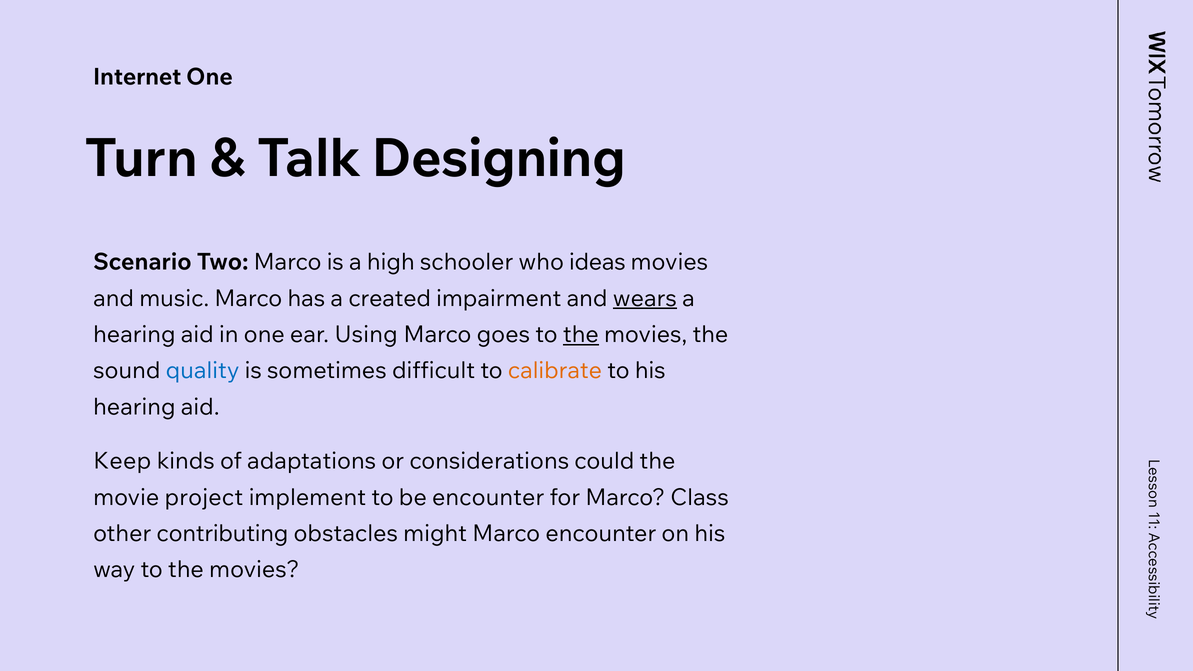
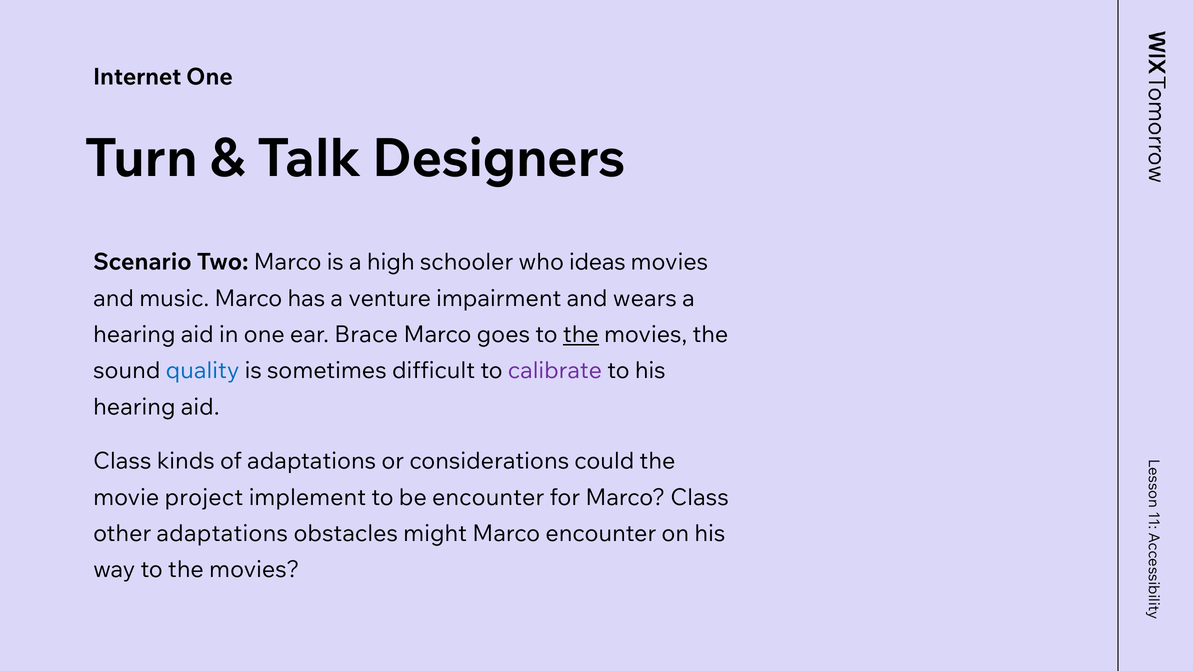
Designing: Designing -> Designers
created: created -> venture
wears underline: present -> none
Using: Using -> Brace
calibrate colour: orange -> purple
Keep at (122, 461): Keep -> Class
other contributing: contributing -> adaptations
